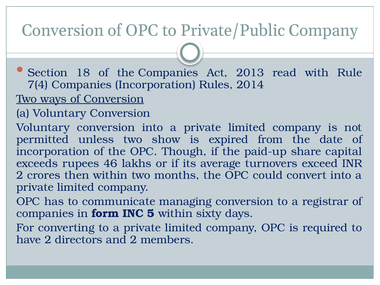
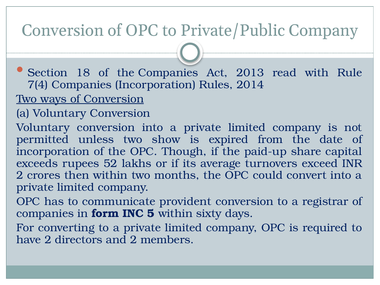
46: 46 -> 52
managing: managing -> provident
